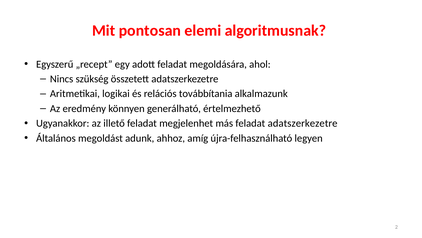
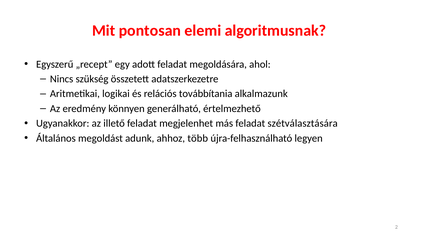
feladat adatszerkezetre: adatszerkezetre -> szétválasztására
amíg: amíg -> több
